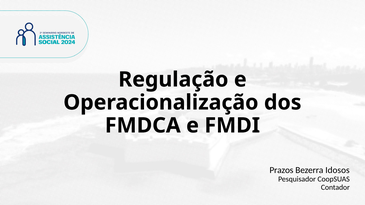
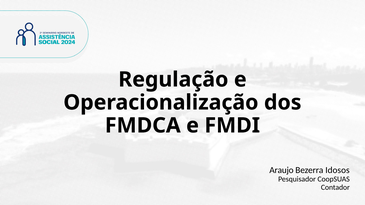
Prazos: Prazos -> Araujo
